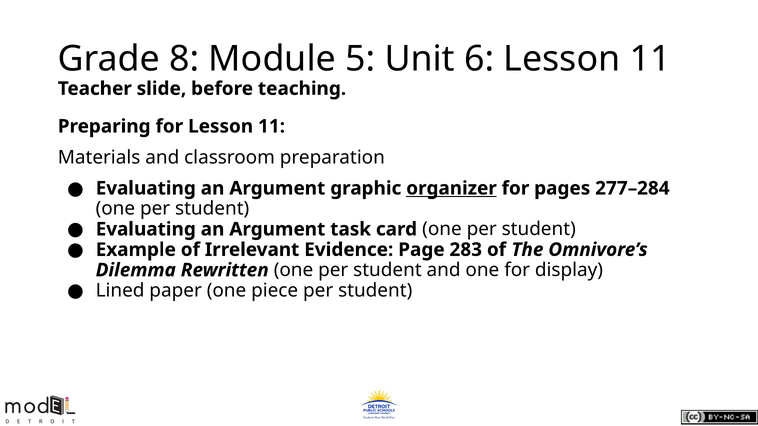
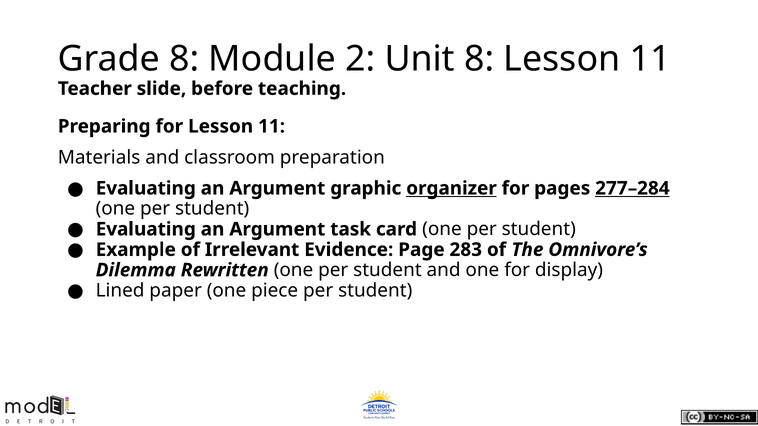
5: 5 -> 2
Unit 6: 6 -> 8
277–284 underline: none -> present
